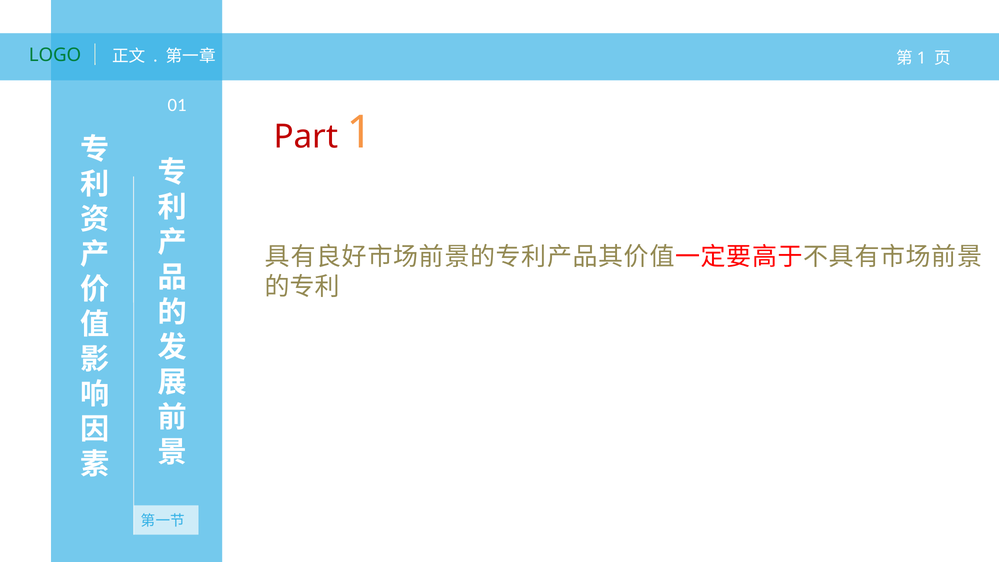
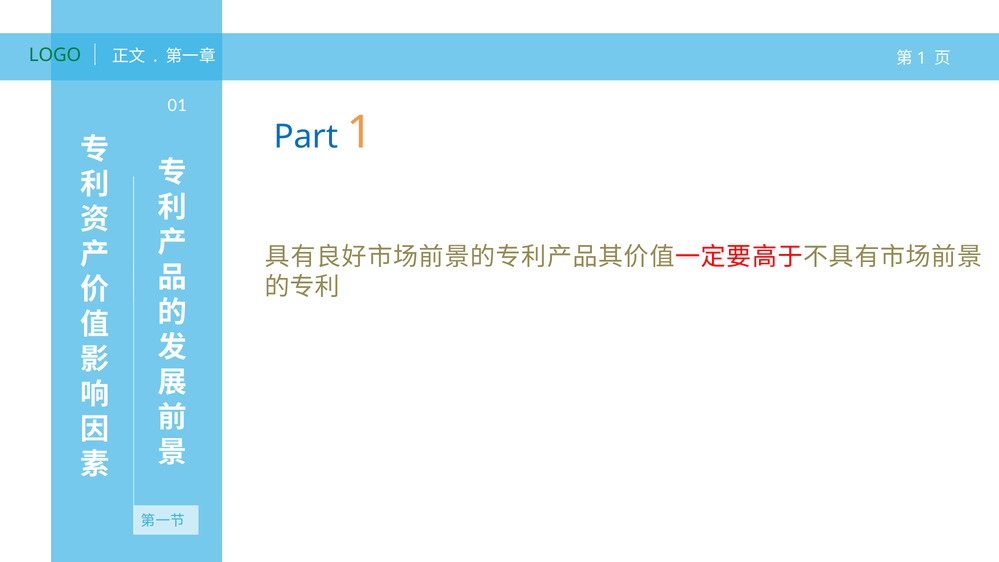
Part colour: red -> blue
